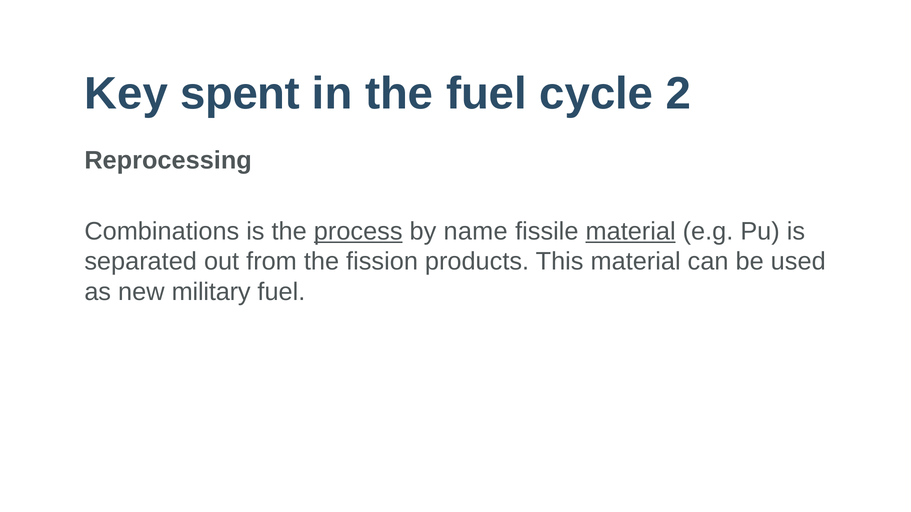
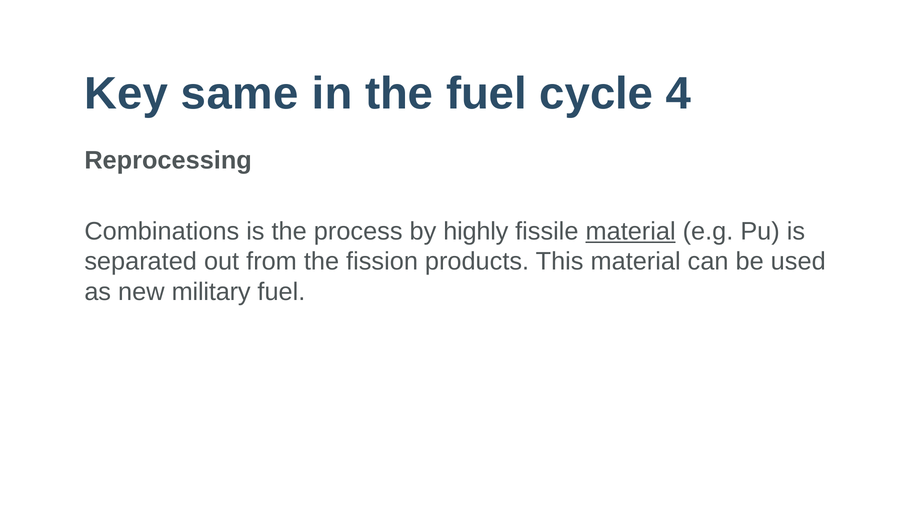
spent: spent -> same
2: 2 -> 4
process underline: present -> none
name: name -> highly
